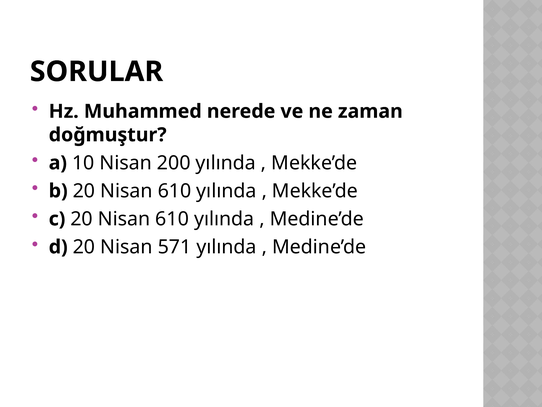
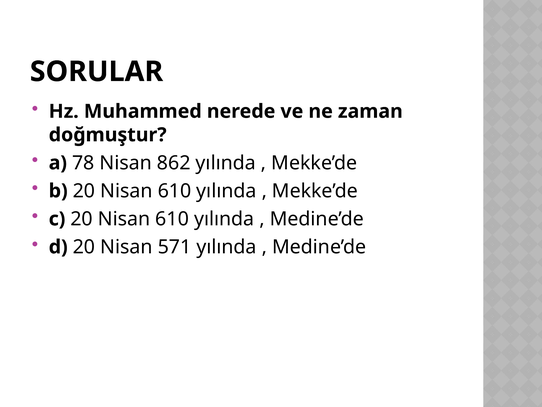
10: 10 -> 78
200: 200 -> 862
